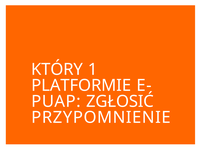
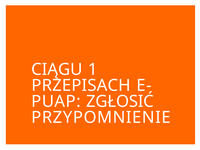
KTÓRY: KTÓRY -> CIĄGU
PLATFORMIE: PLATFORMIE -> PRZEPISACH
